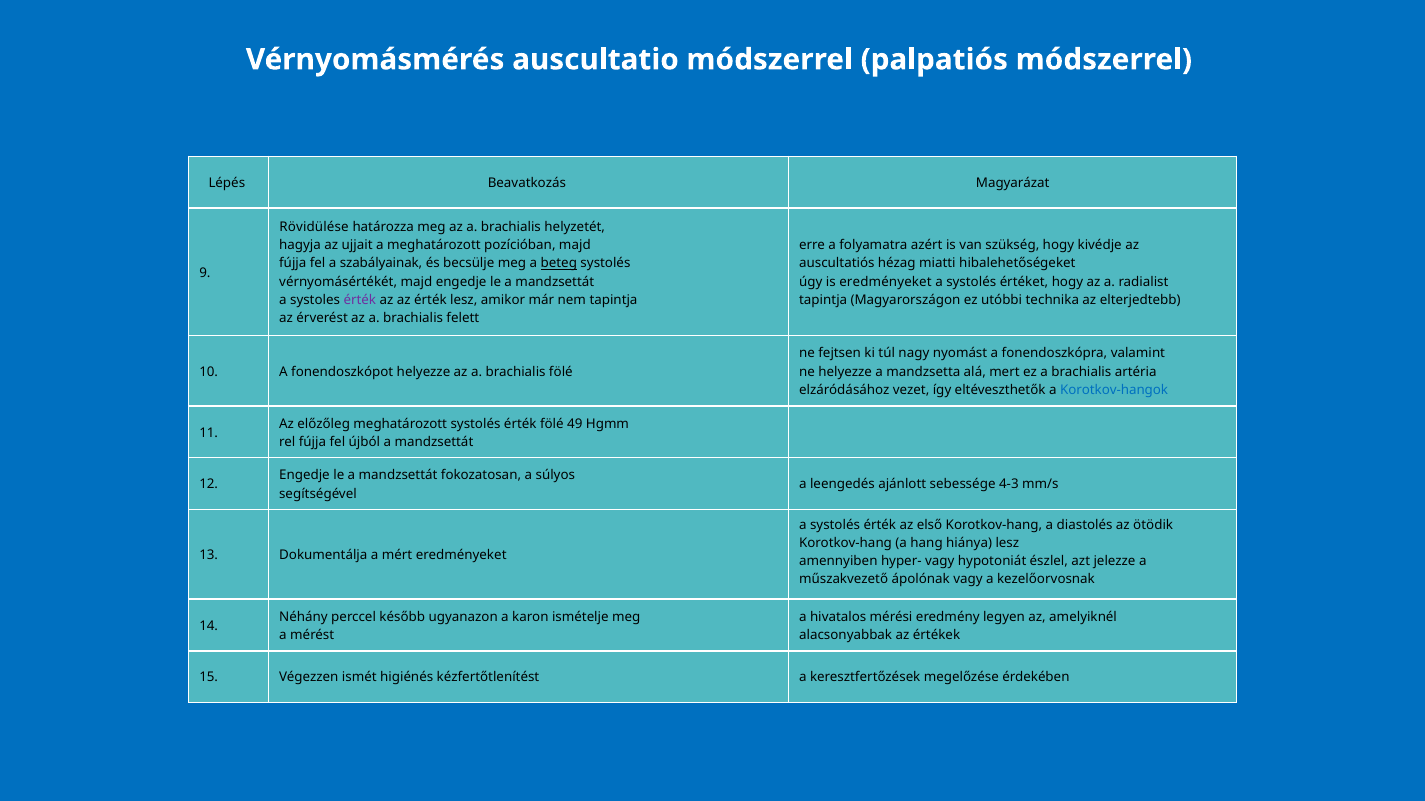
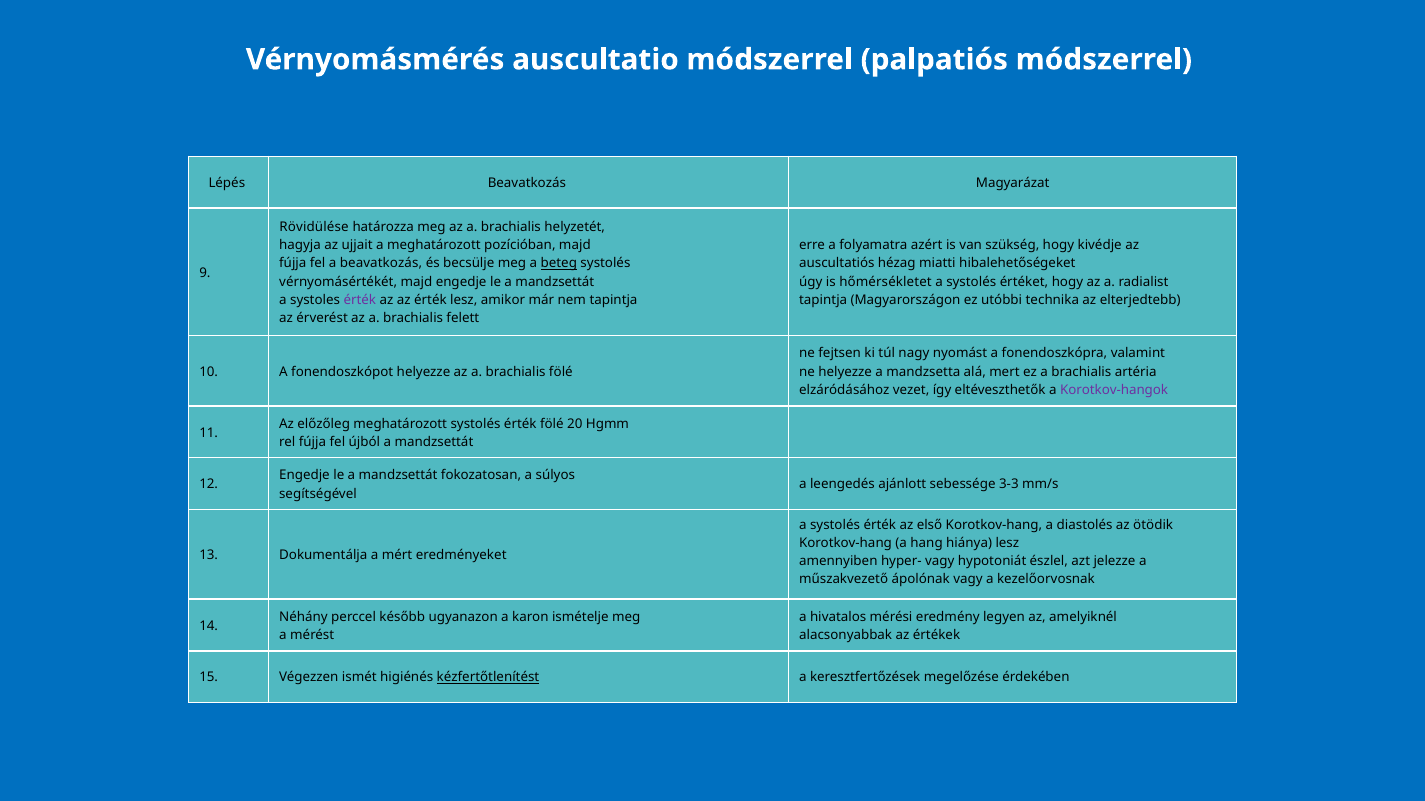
a szabályainak: szabályainak -> beavatkozás
is eredményeket: eredményeket -> hőmérsékletet
Korotkov-hangok colour: blue -> purple
49: 49 -> 20
4-3: 4-3 -> 3-3
kézfertőtlenítést underline: none -> present
